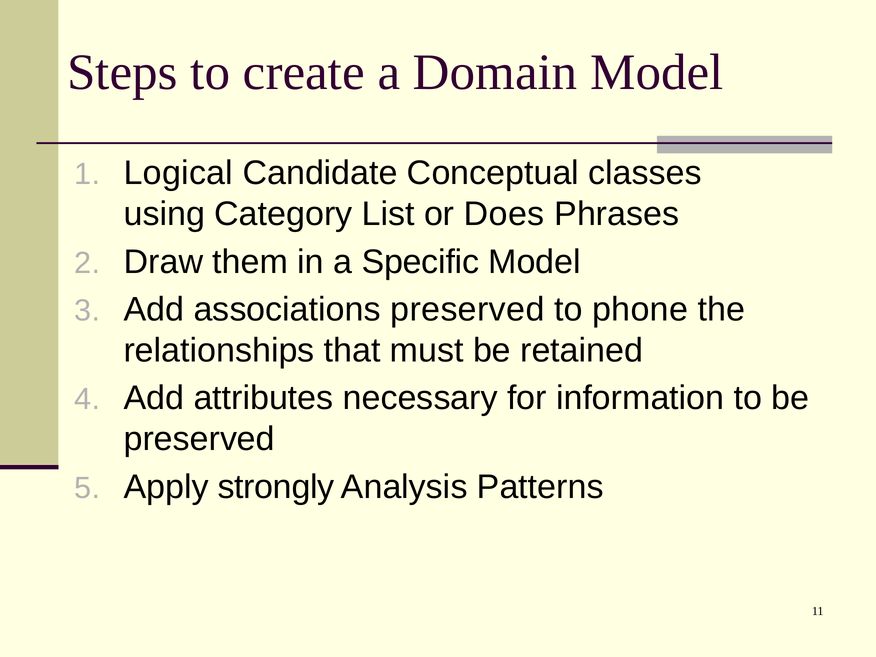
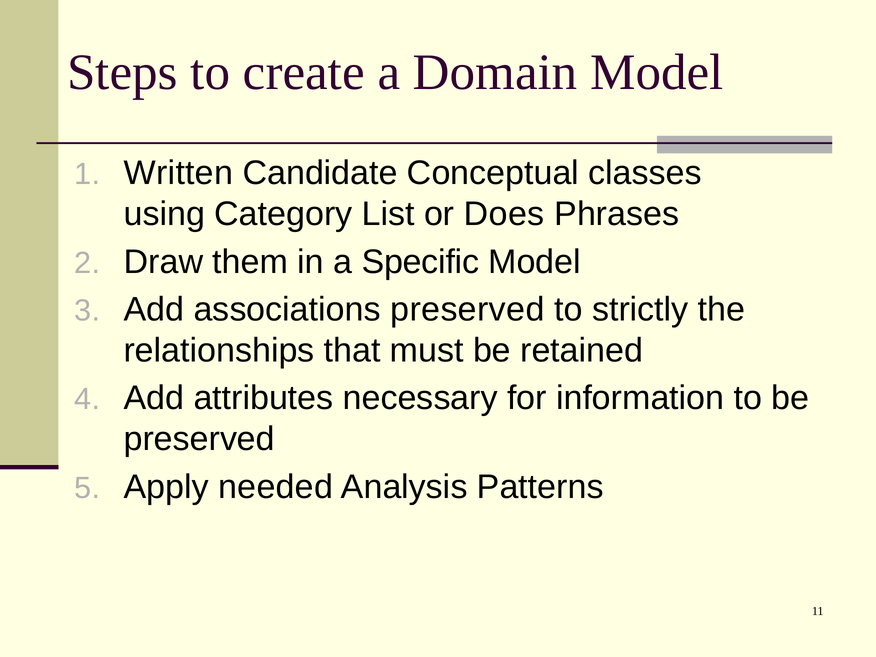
Logical: Logical -> Written
phone: phone -> strictly
strongly: strongly -> needed
